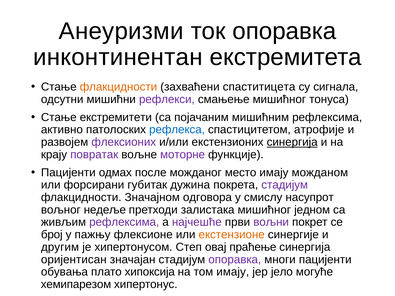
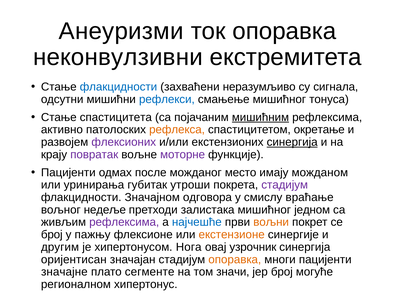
инконтинентан: инконтинентан -> неконвулзивни
флакцидности at (118, 87) colour: orange -> blue
спаститицета: спаститицета -> неразумљиво
рефлекси colour: purple -> blue
екстремитети: екстремитети -> спастицитета
мишићним underline: none -> present
рефлекса colour: blue -> orange
атрофије: атрофије -> окретање
форсирани: форсирани -> уринирања
дужина: дужина -> утроши
насупрот: насупрот -> враћање
најчешће colour: purple -> blue
вољни colour: purple -> orange
Степ: Степ -> Нога
праћење: праћење -> узрочник
опоравка at (235, 260) colour: purple -> orange
обувања: обувања -> значајне
хипоксија: хипоксија -> сегменте
том имају: имају -> значи
јер јело: јело -> број
хемипарезом: хемипарезом -> регионалном
